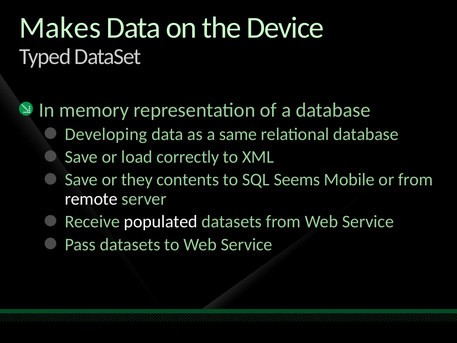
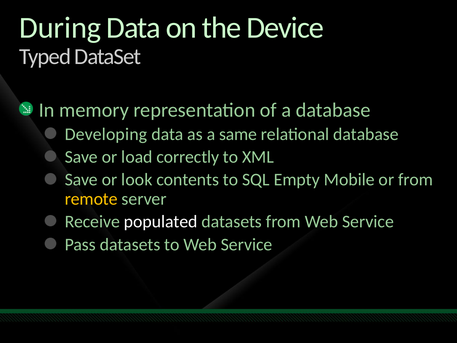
Makes: Makes -> During
they: they -> look
Seems: Seems -> Empty
remote colour: white -> yellow
